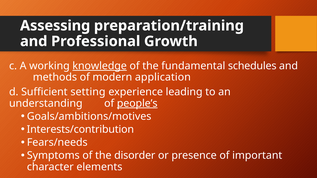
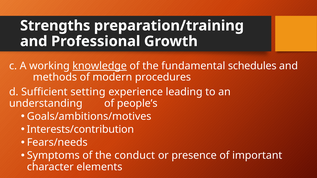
Assessing: Assessing -> Strengths
application: application -> procedures
people’s underline: present -> none
disorder: disorder -> conduct
